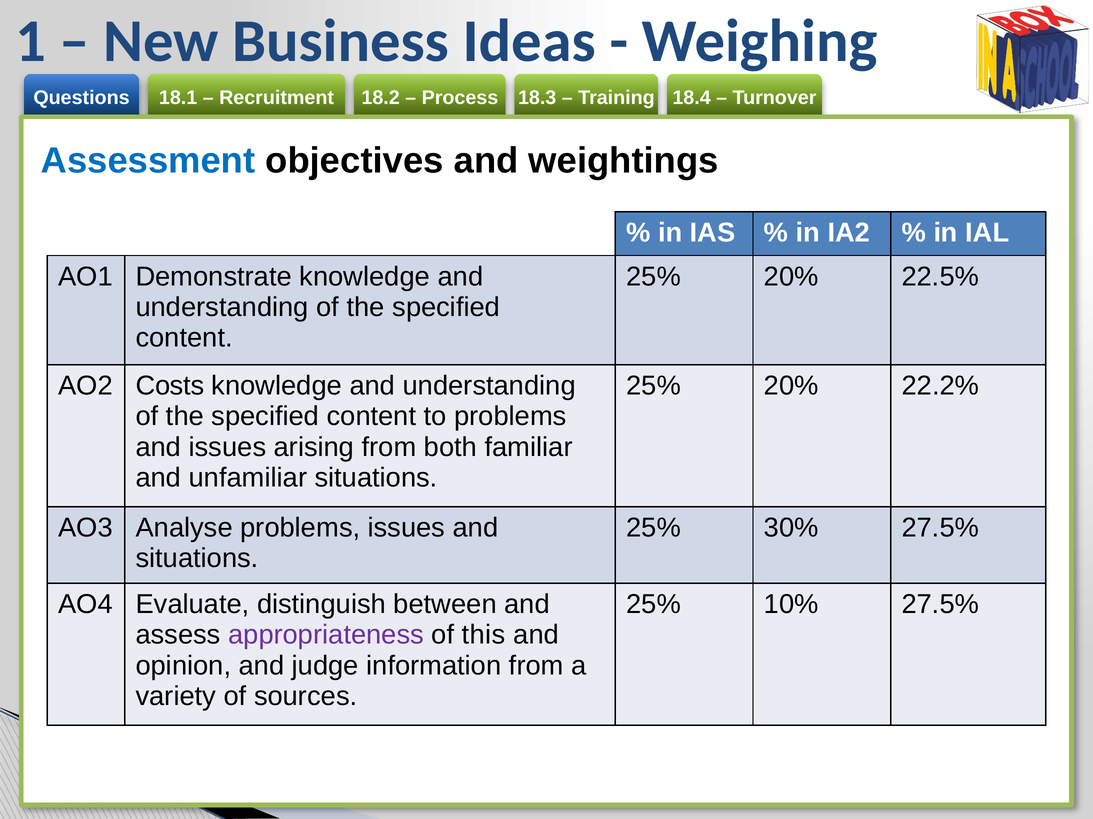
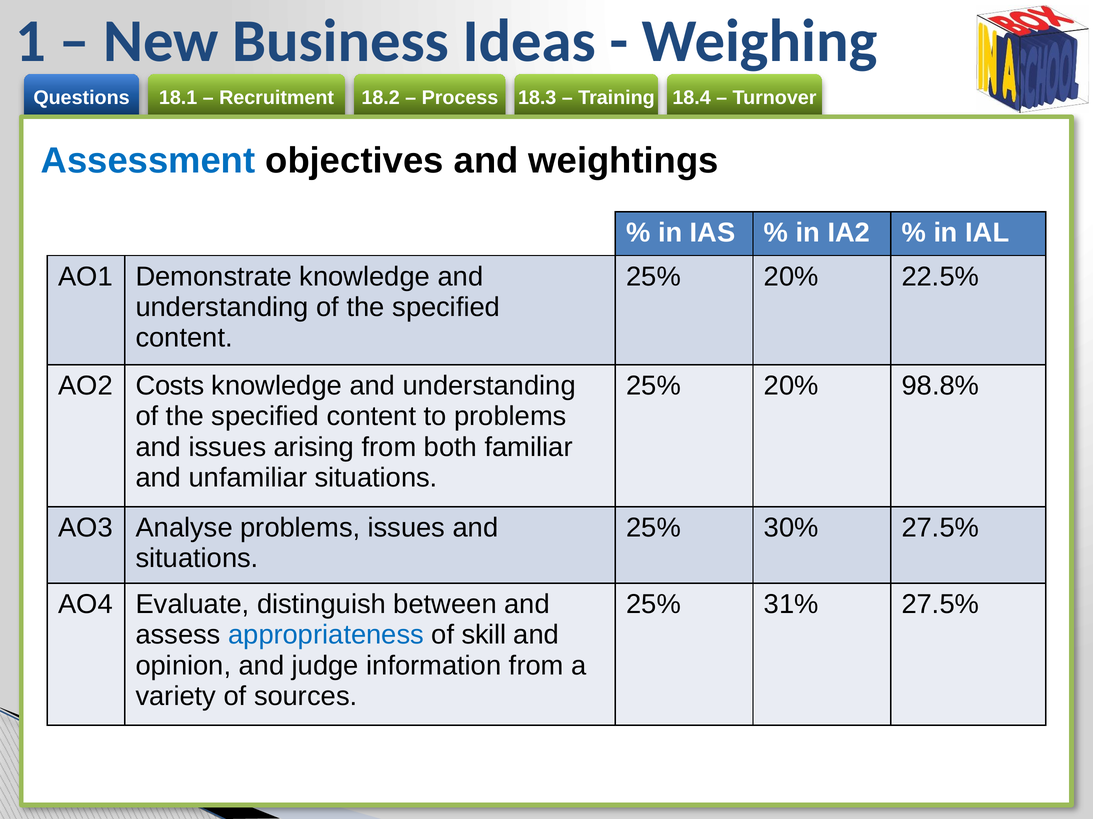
22.2%: 22.2% -> 98.8%
10%: 10% -> 31%
appropriateness colour: purple -> blue
this: this -> skill
